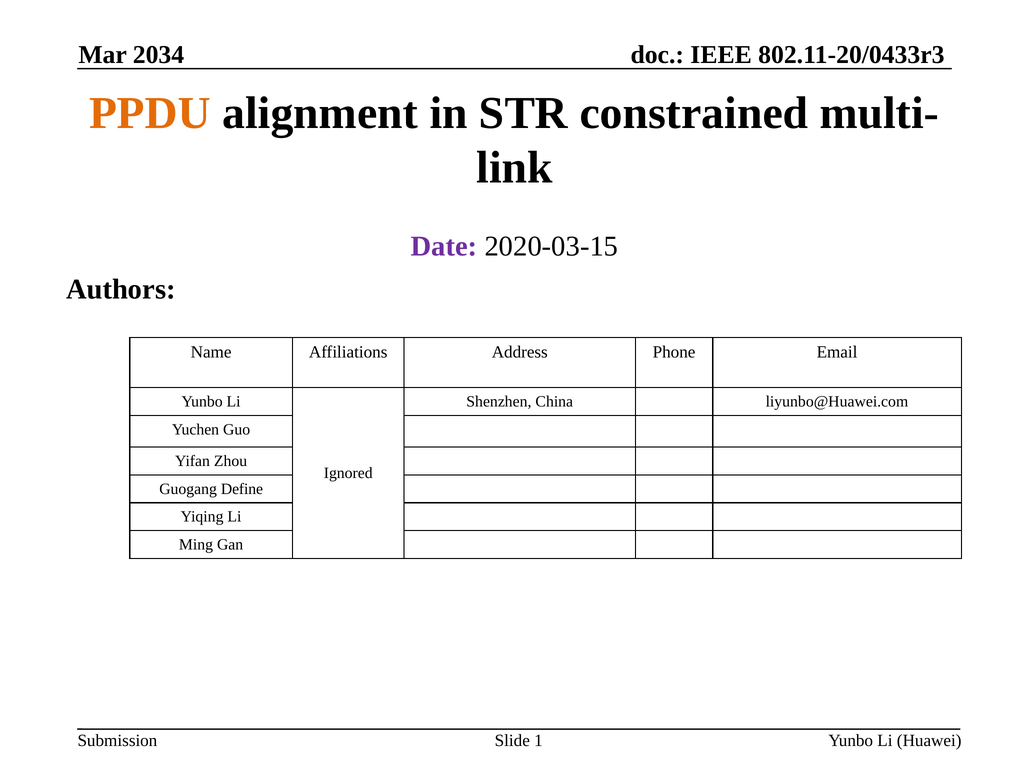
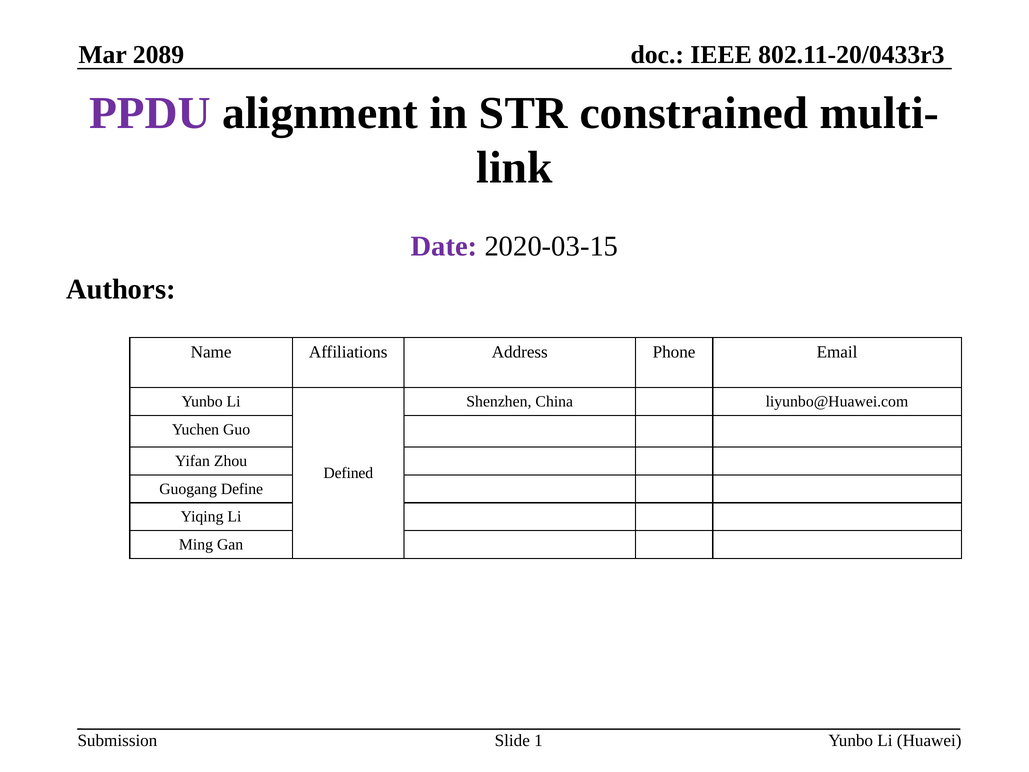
2034: 2034 -> 2089
PPDU colour: orange -> purple
Ignored: Ignored -> Defined
